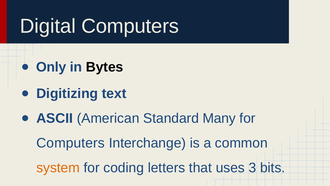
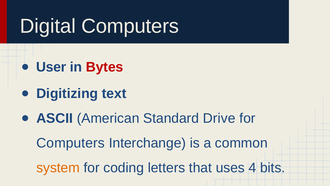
Only: Only -> User
Bytes colour: black -> red
Many: Many -> Drive
3: 3 -> 4
